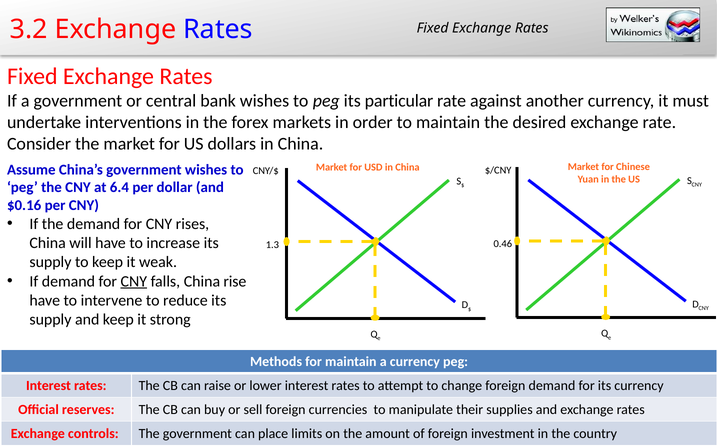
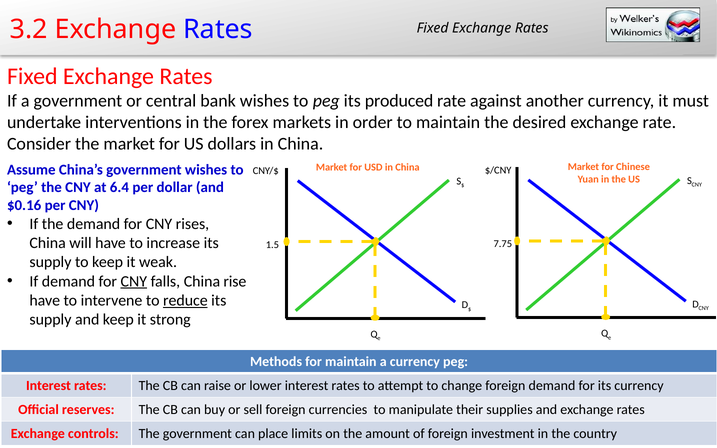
particular: particular -> produced
0.46: 0.46 -> 7.75
1.3: 1.3 -> 1.5
reduce underline: none -> present
